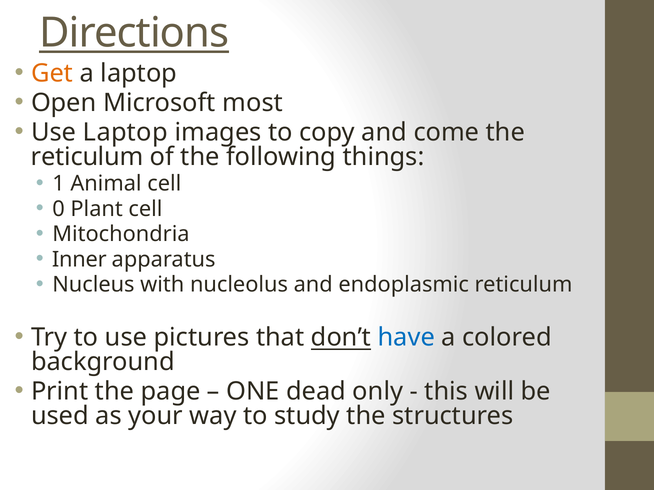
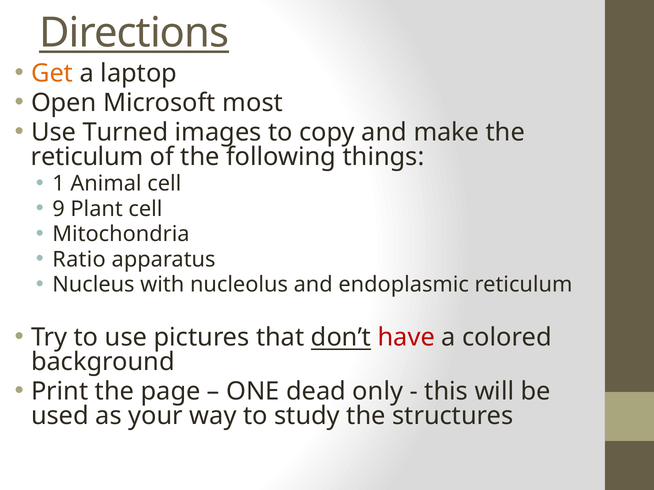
Use Laptop: Laptop -> Turned
come: come -> make
0: 0 -> 9
Inner: Inner -> Ratio
have colour: blue -> red
